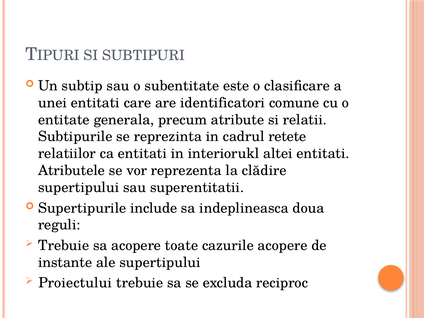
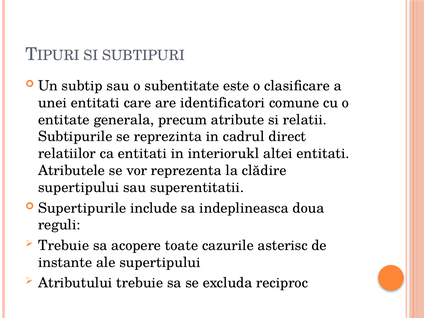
retete: retete -> direct
cazurile acopere: acopere -> asterisc
Proiectului: Proiectului -> Atributului
